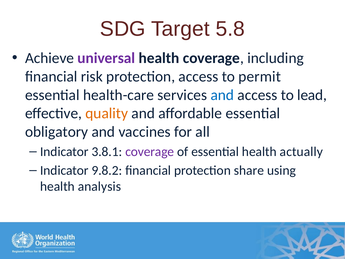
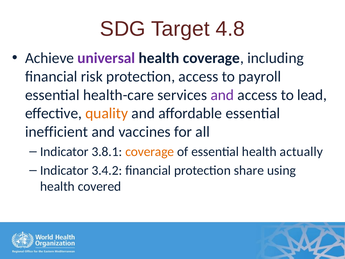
5.8: 5.8 -> 4.8
permit: permit -> payroll
and at (222, 95) colour: blue -> purple
obligatory: obligatory -> inefficient
coverage at (150, 151) colour: purple -> orange
9.8.2: 9.8.2 -> 3.4.2
analysis: analysis -> covered
